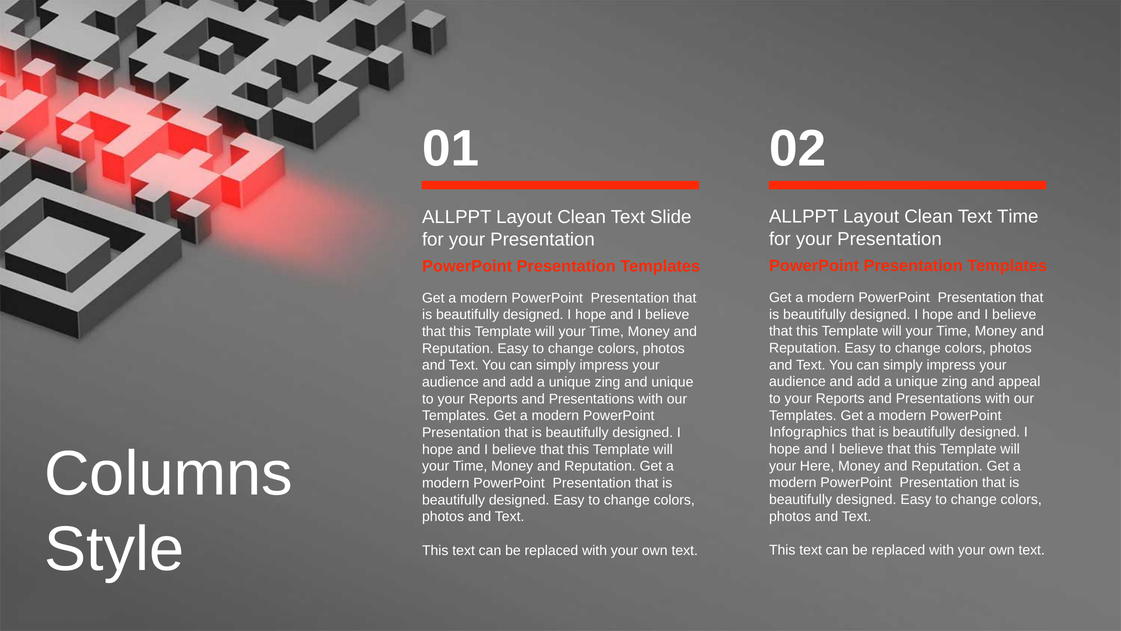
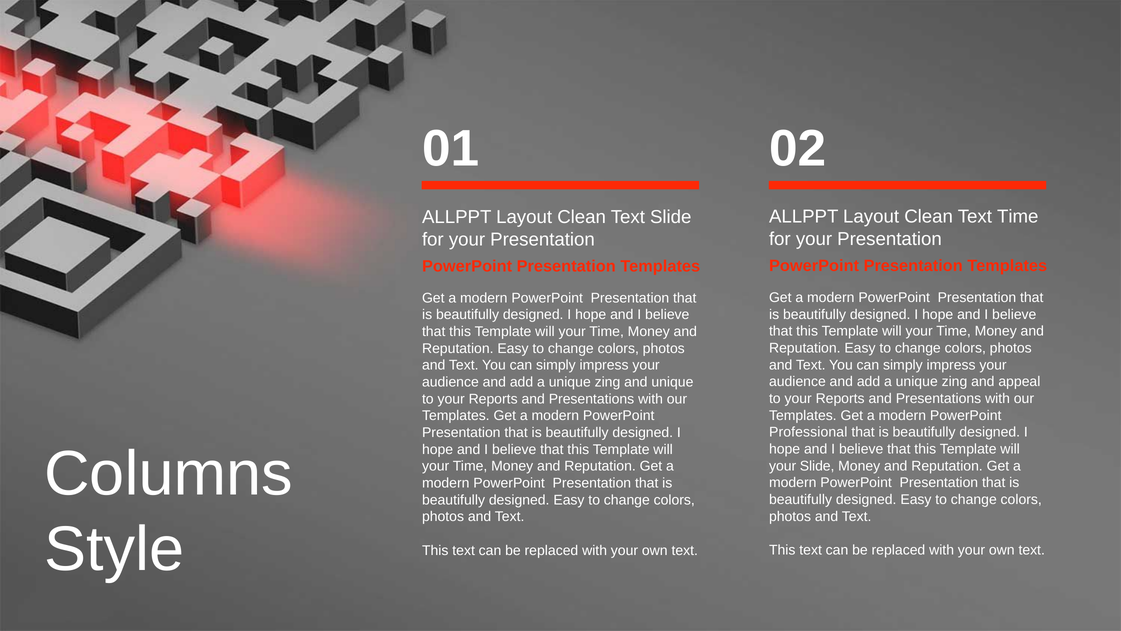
Infographics: Infographics -> Professional
your Here: Here -> Slide
